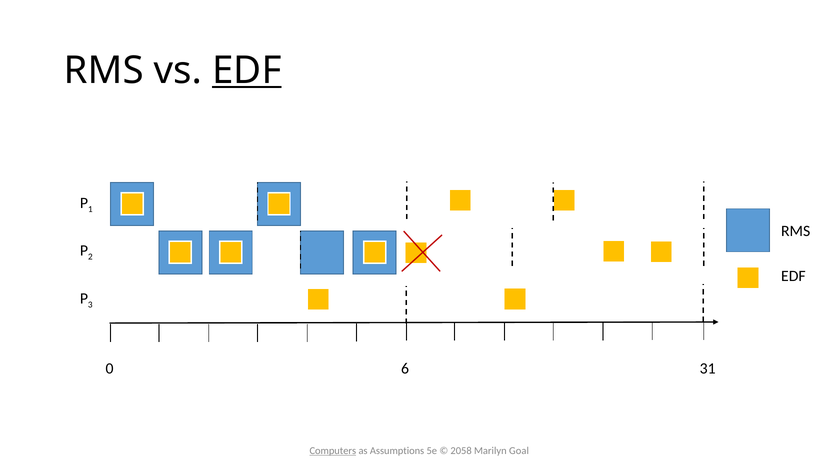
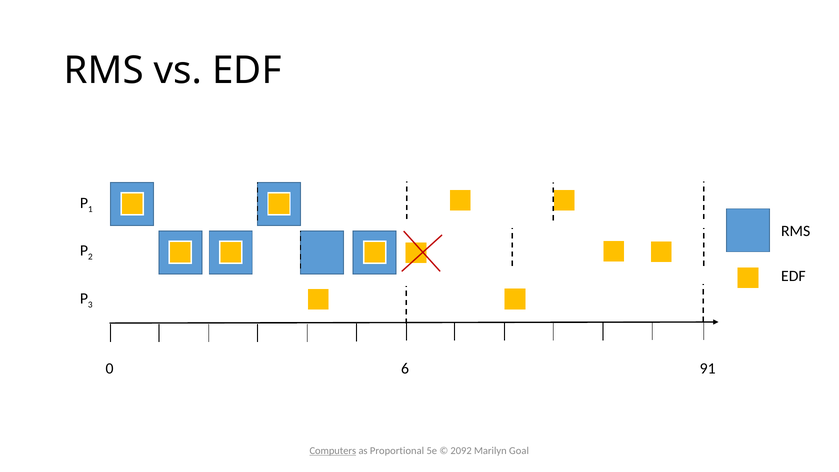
EDF at (247, 70) underline: present -> none
31: 31 -> 91
Assumptions: Assumptions -> Proportional
2058: 2058 -> 2092
